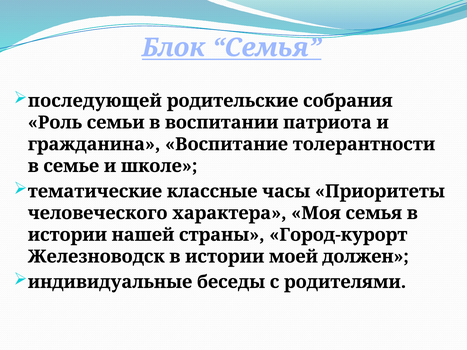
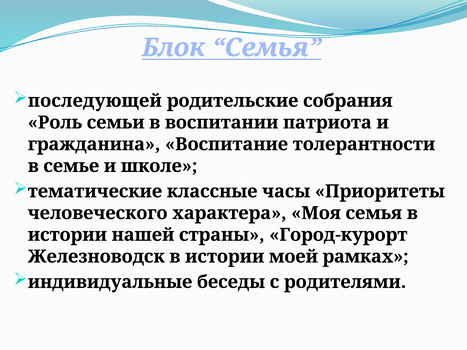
должен: должен -> рамках
